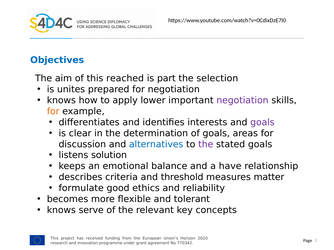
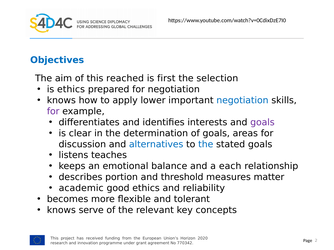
part: part -> first
is unites: unites -> ethics
negotiation at (242, 100) colour: purple -> blue
for at (53, 111) colour: orange -> purple
the at (206, 144) colour: purple -> blue
solution: solution -> teaches
have: have -> each
criteria: criteria -> portion
formulate: formulate -> academic
